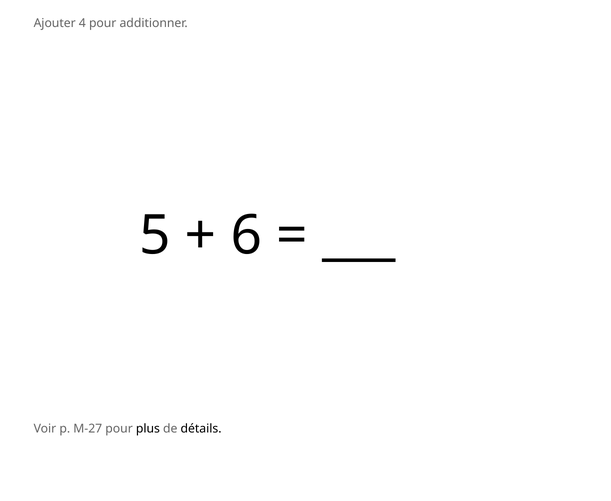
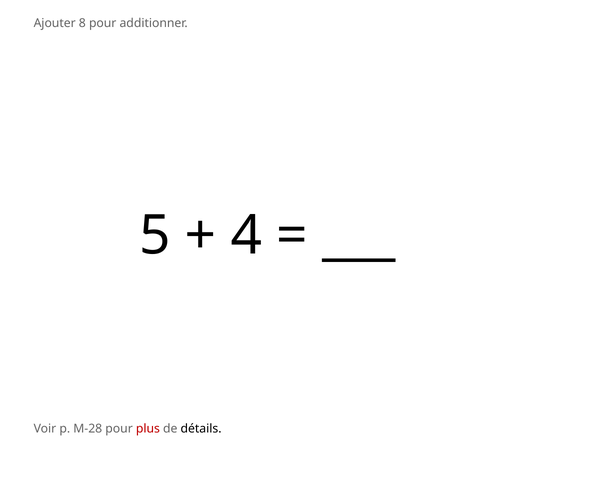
4: 4 -> 8
6: 6 -> 4
M-27: M-27 -> M-28
plus colour: black -> red
